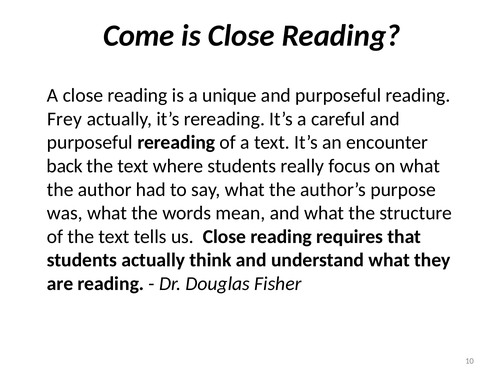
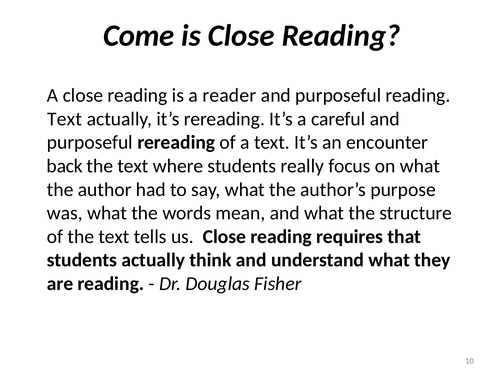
unique: unique -> reader
Frey at (65, 119): Frey -> Text
